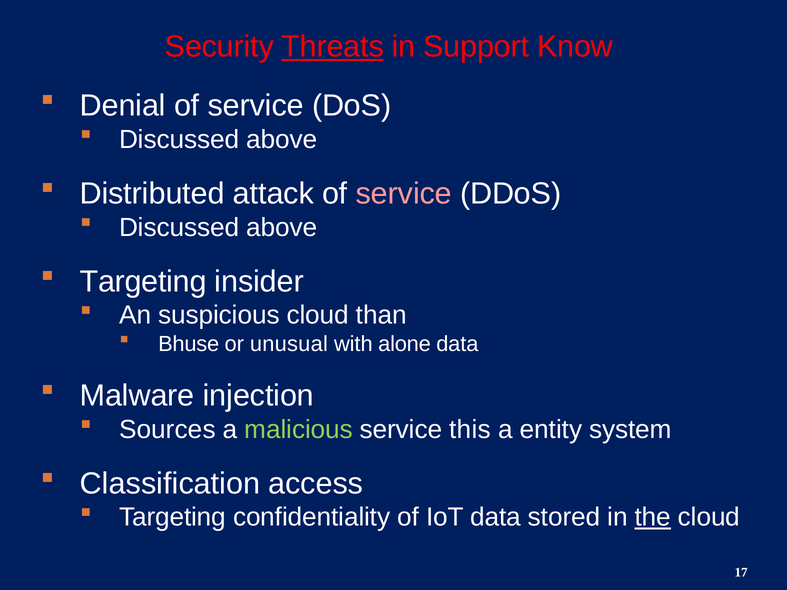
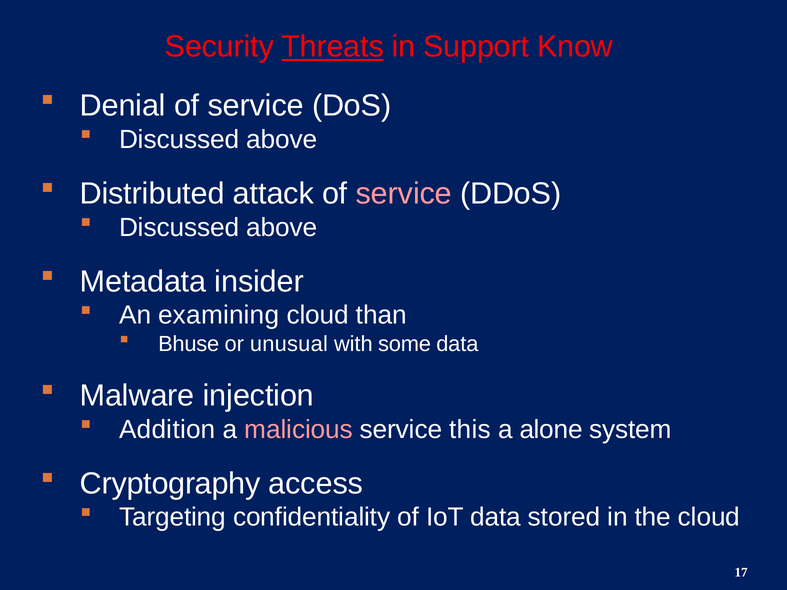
Targeting at (143, 282): Targeting -> Metadata
suspicious: suspicious -> examining
alone: alone -> some
Sources: Sources -> Addition
malicious colour: light green -> pink
entity: entity -> alone
Classification: Classification -> Cryptography
the underline: present -> none
